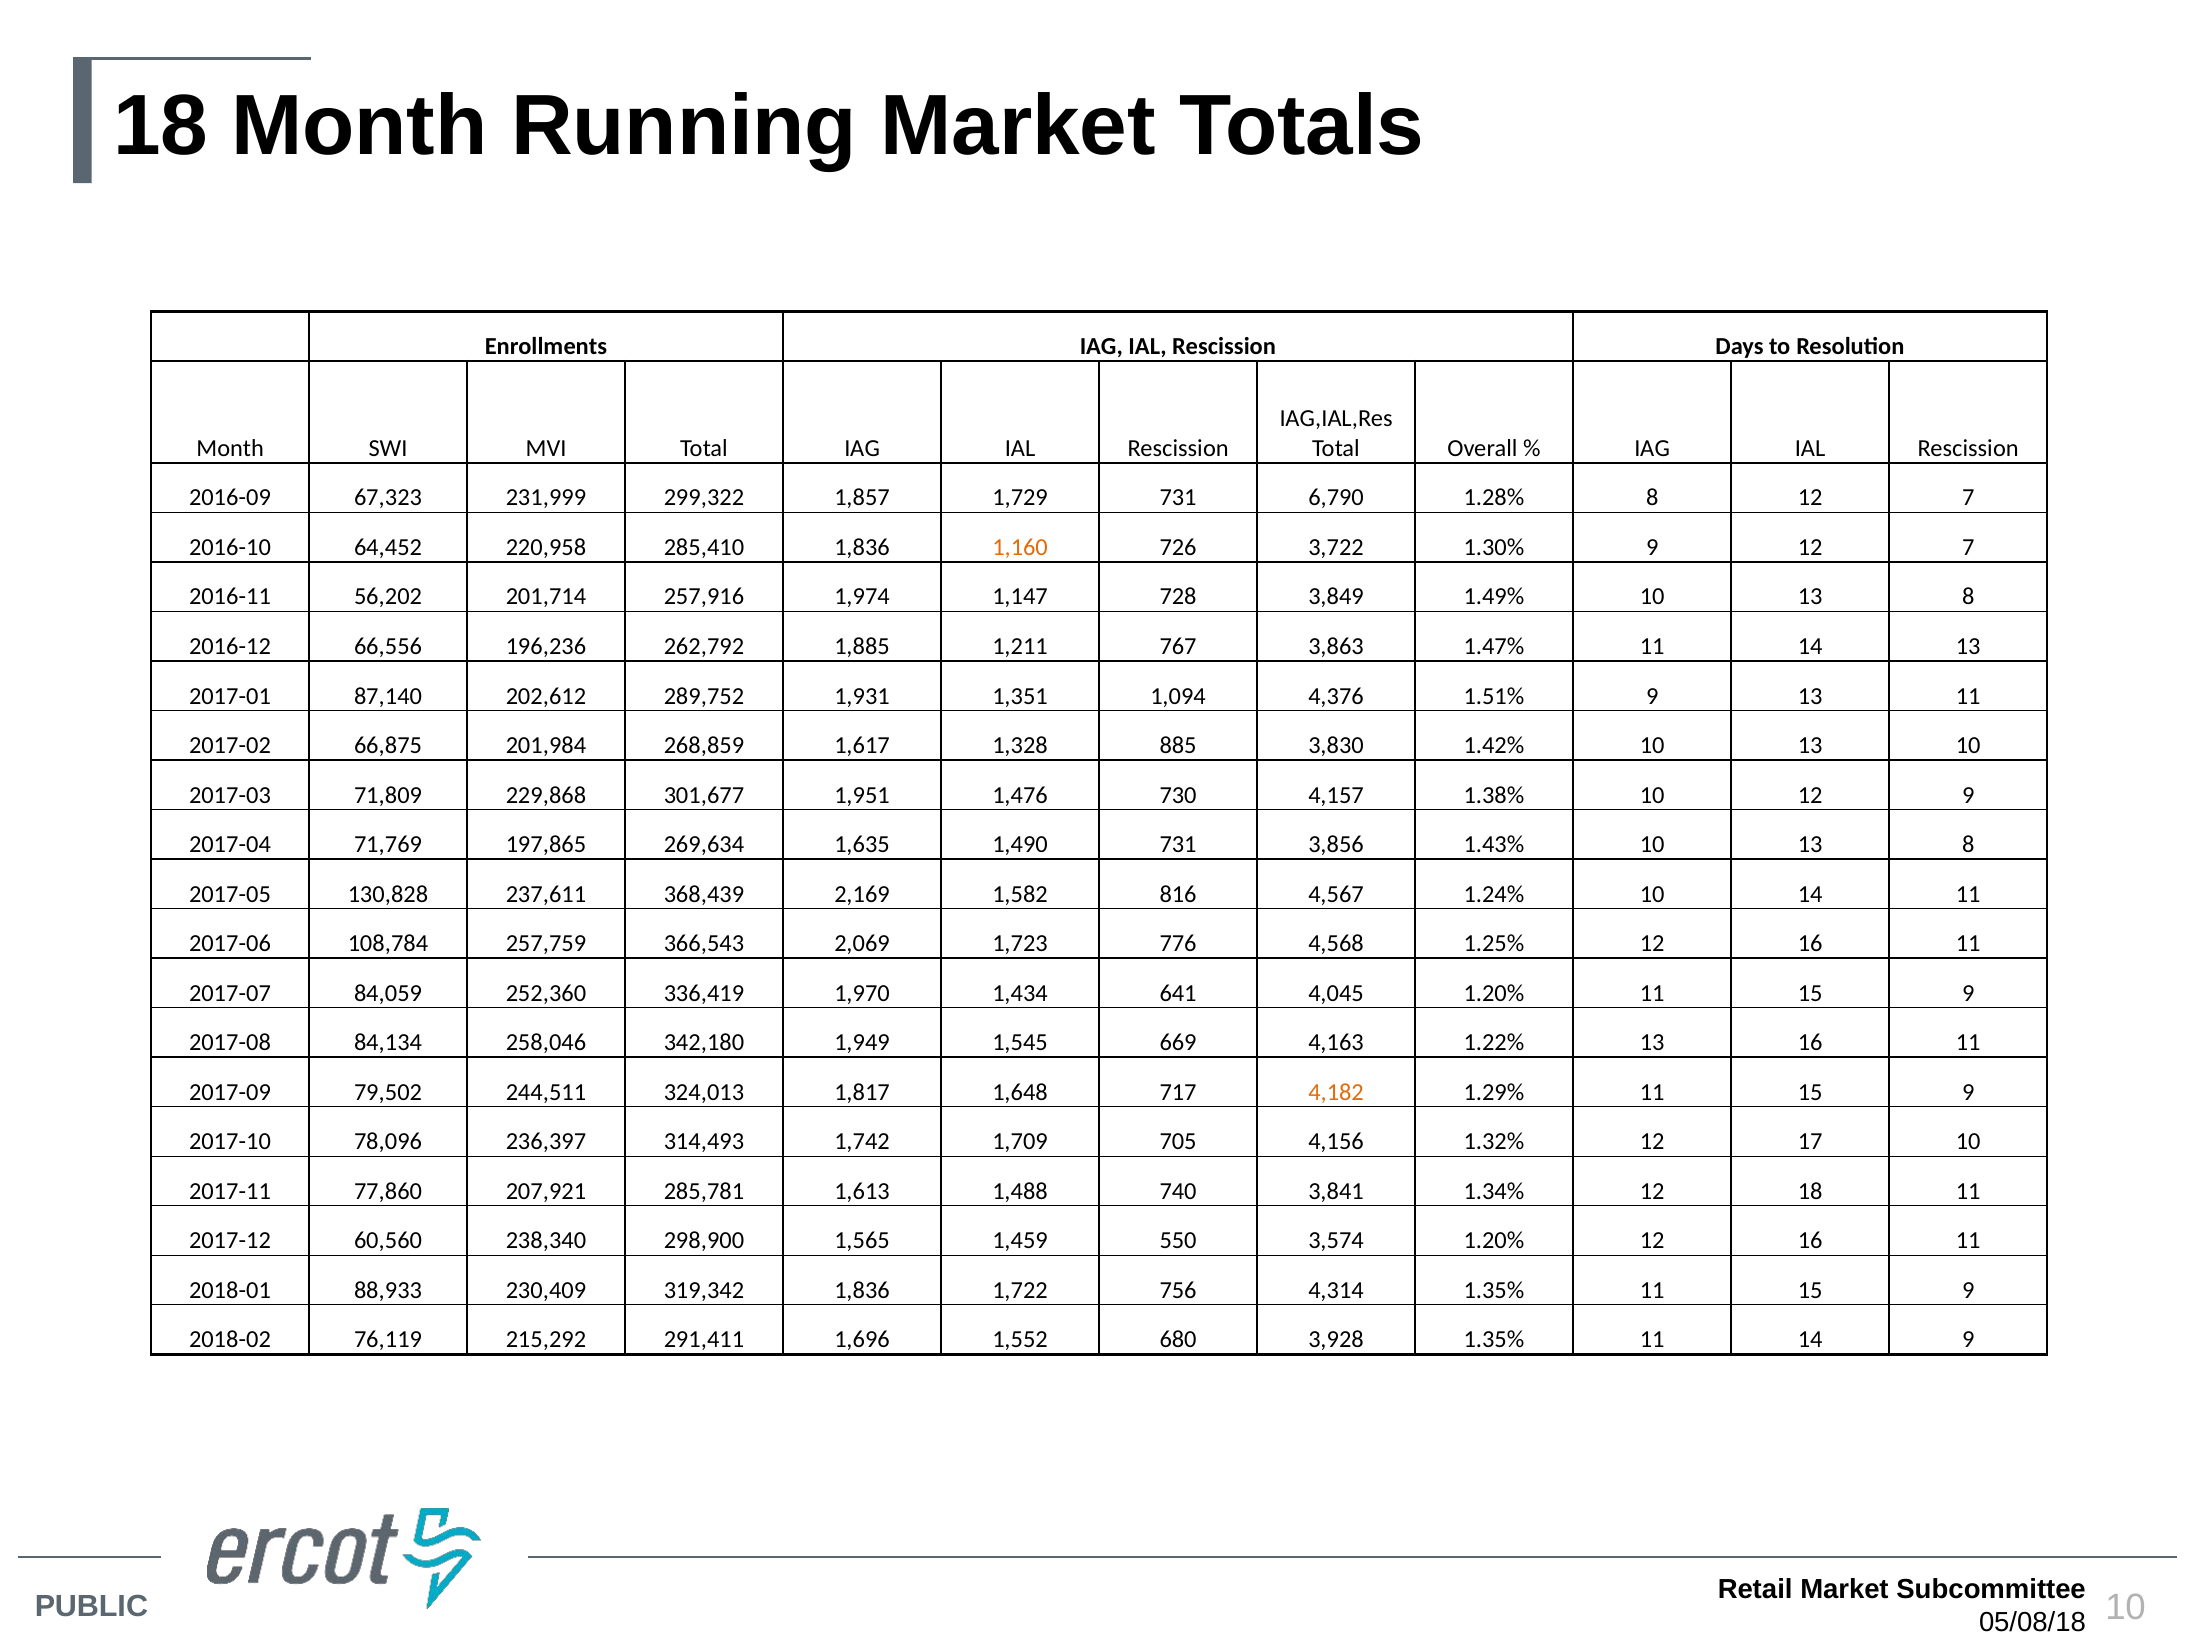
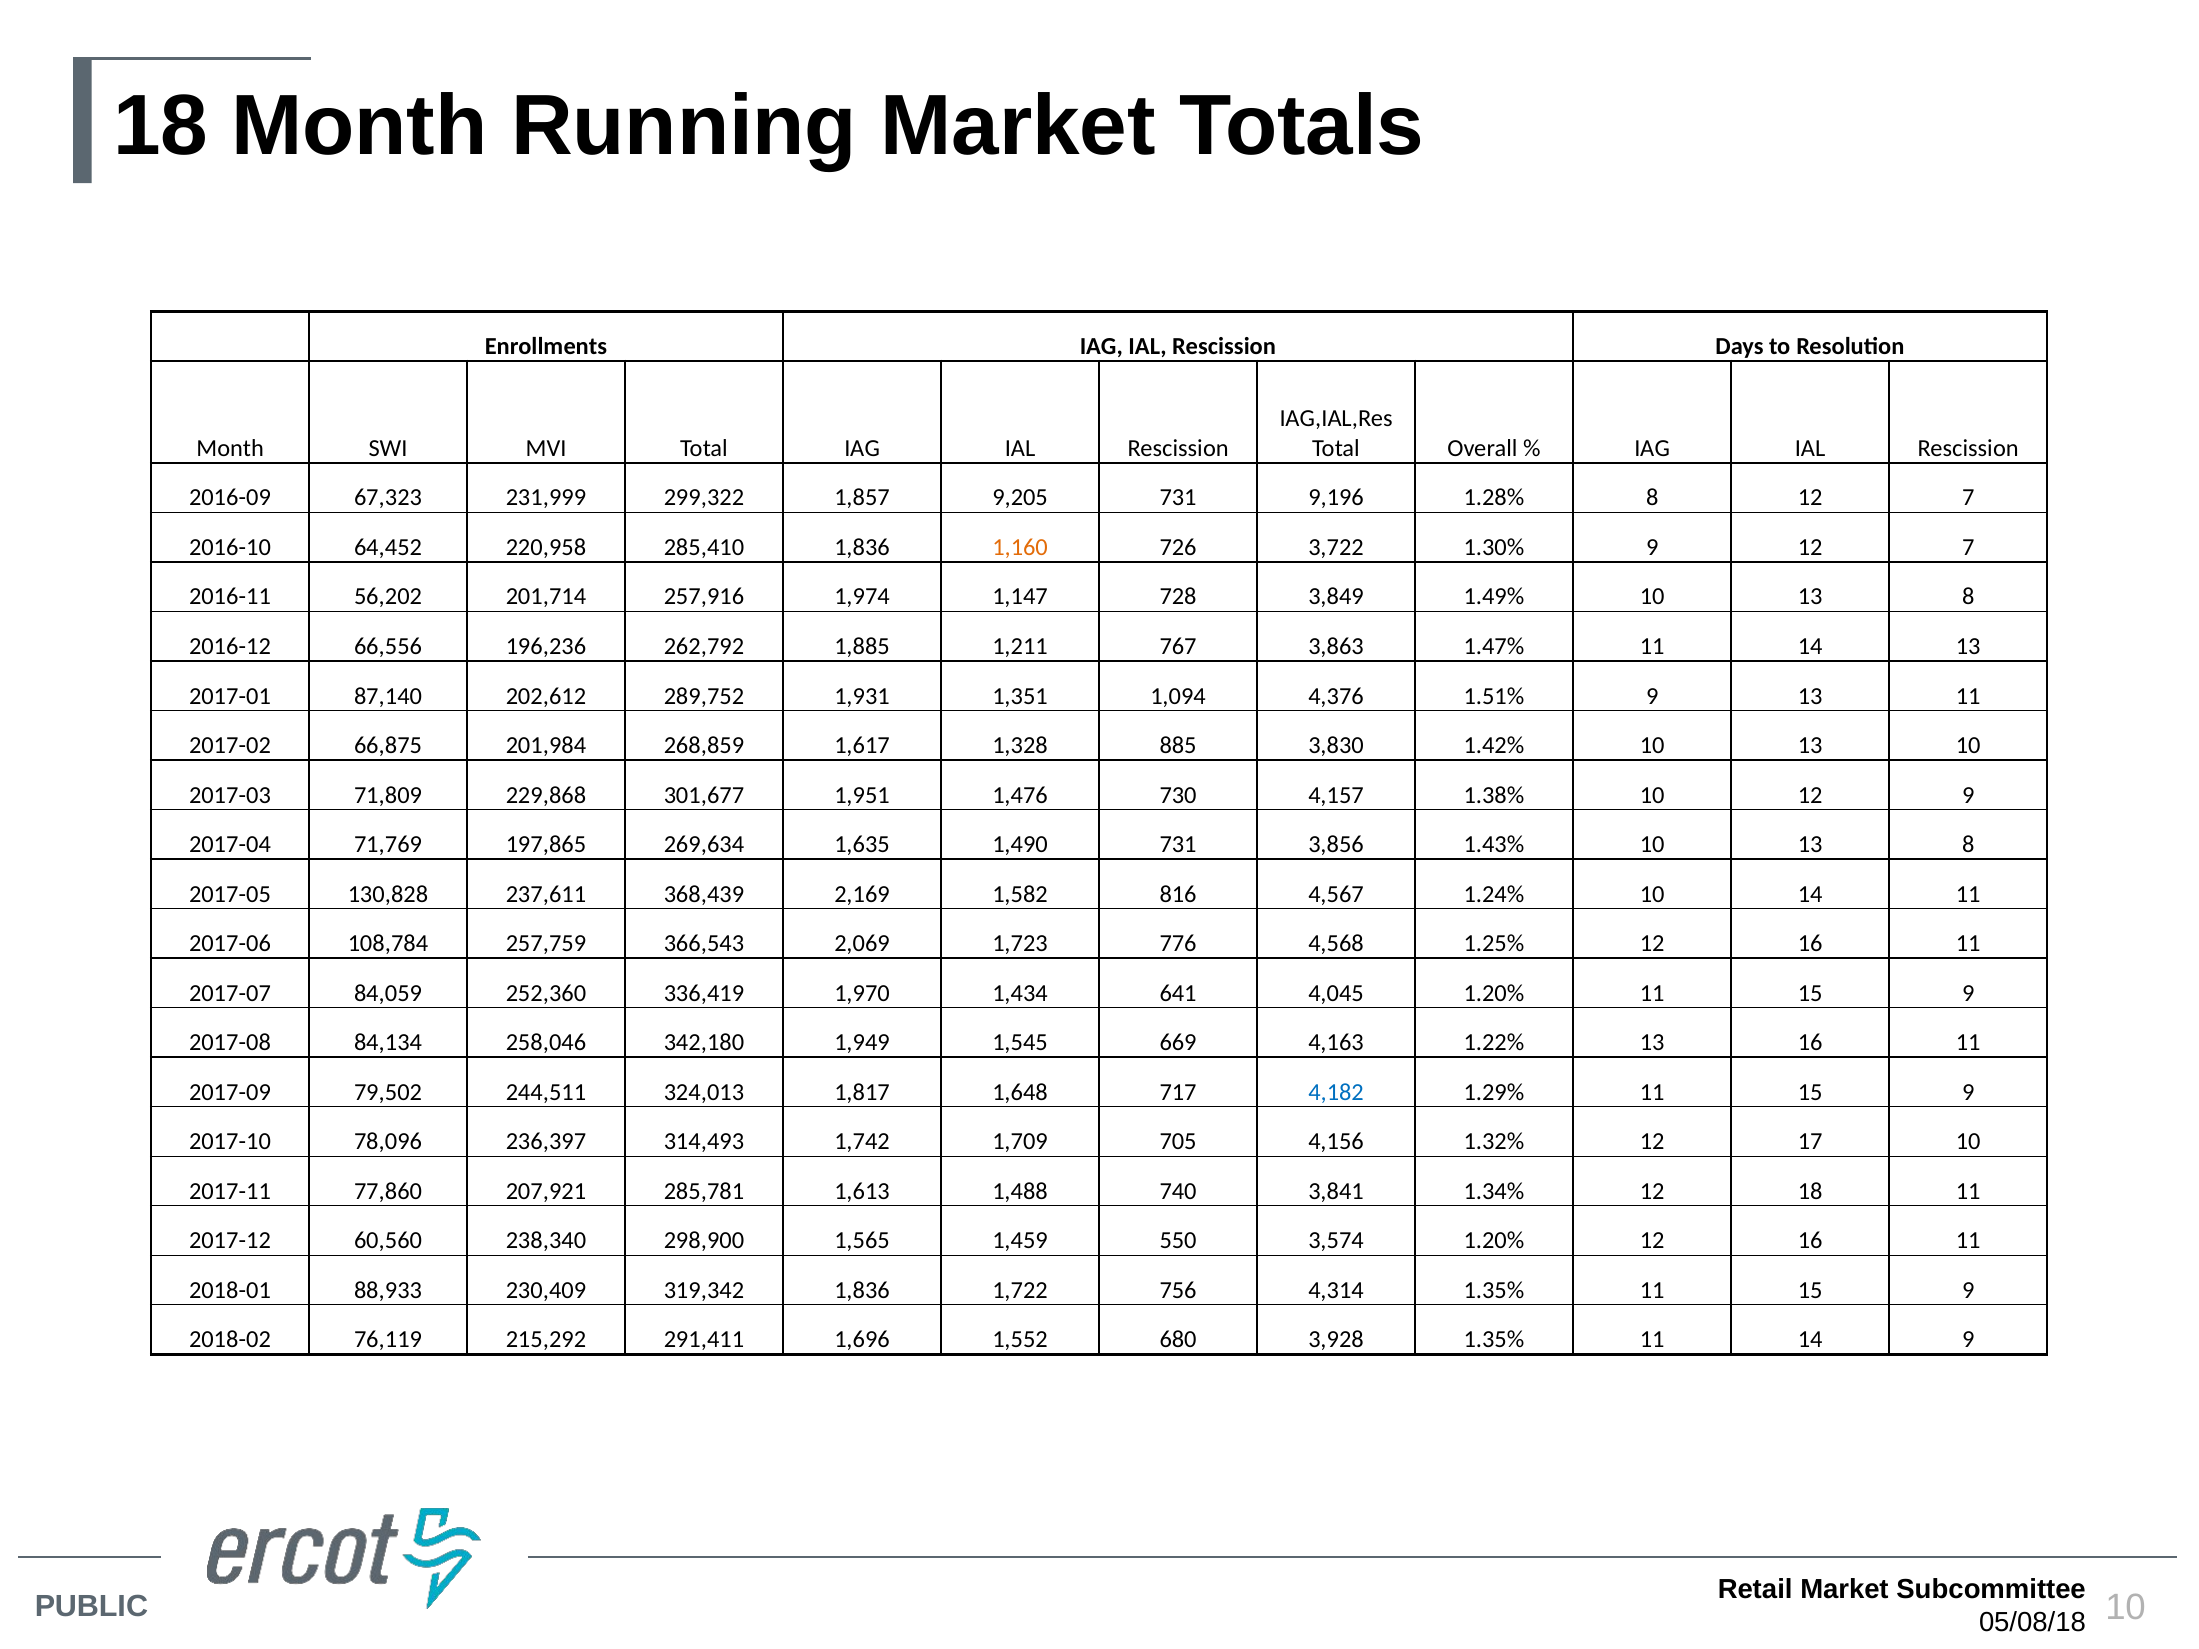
1,729: 1,729 -> 9,205
6,790: 6,790 -> 9,196
4,182 colour: orange -> blue
